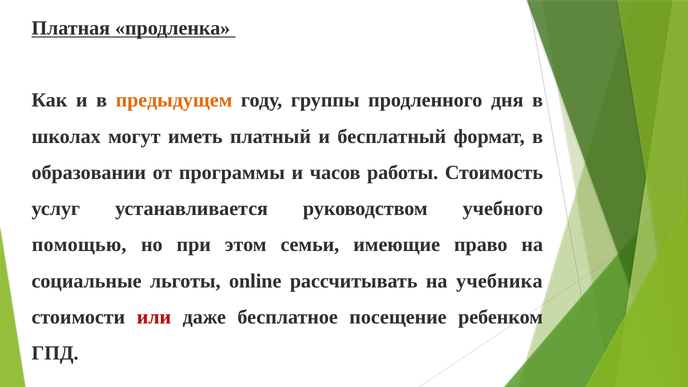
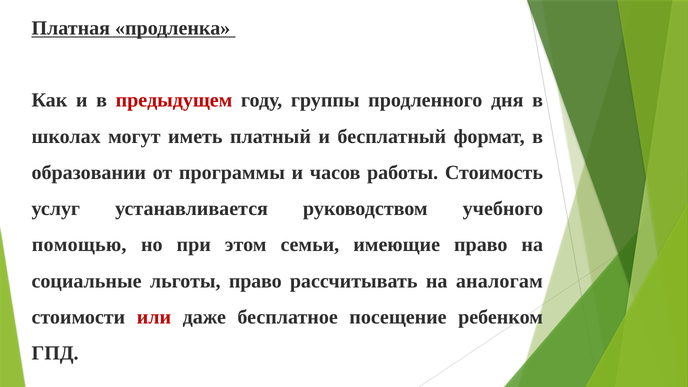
предыдущем colour: orange -> red
льготы online: online -> право
учебника: учебника -> аналогам
